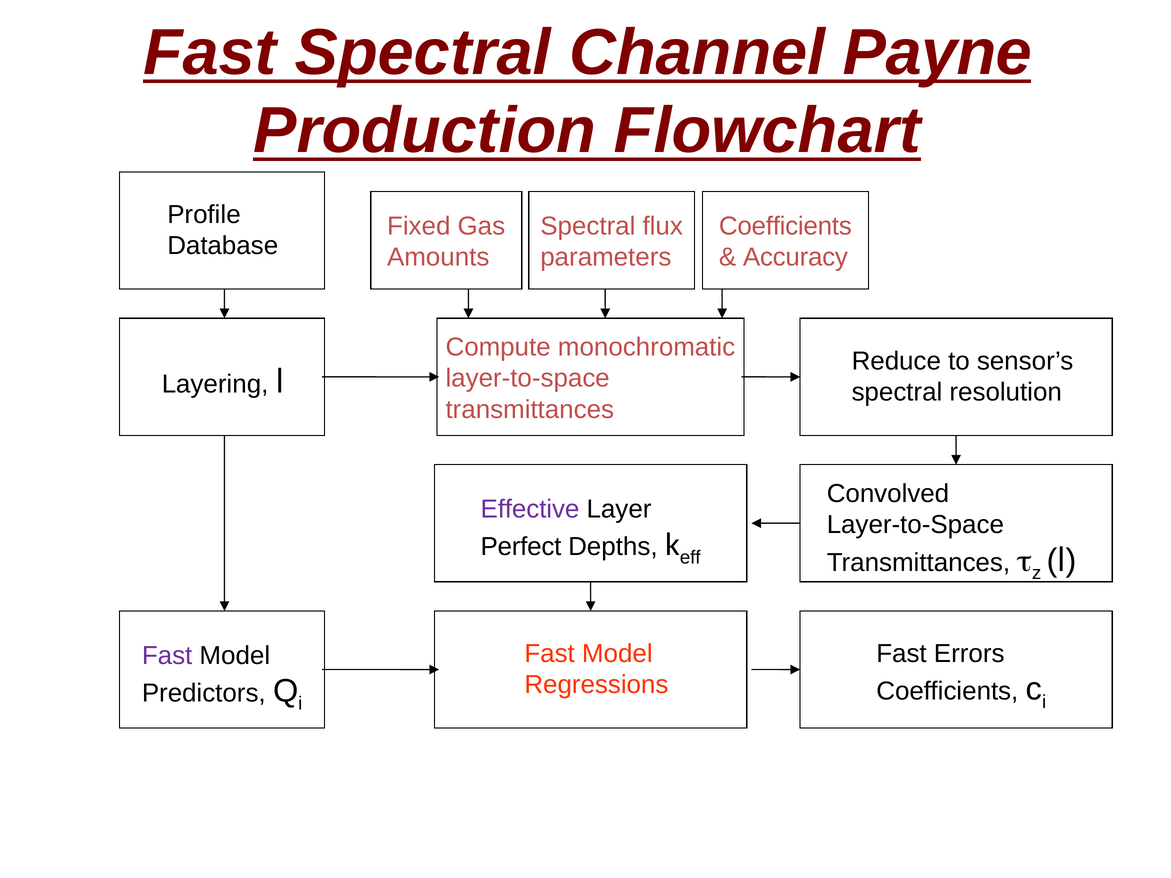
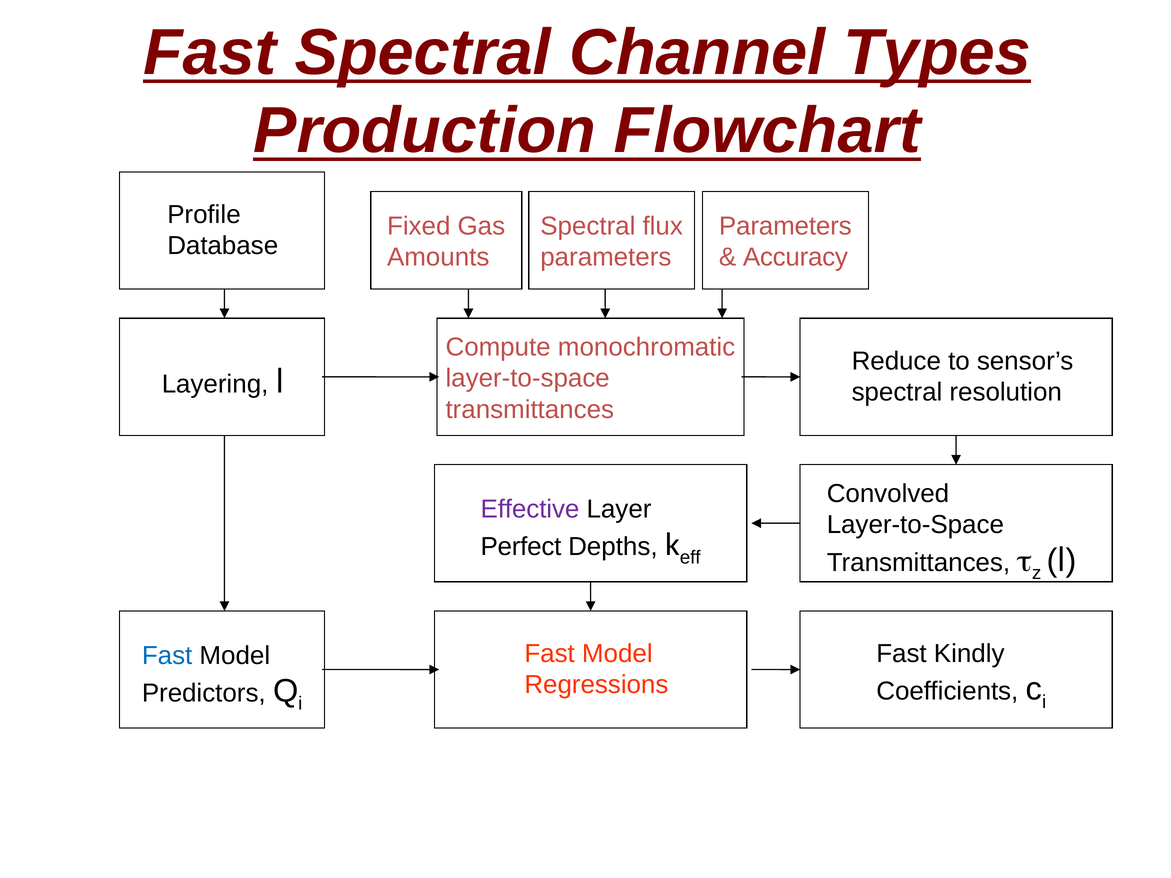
Payne: Payne -> Types
Coefficients at (785, 226): Coefficients -> Parameters
Errors: Errors -> Kindly
Fast at (167, 656) colour: purple -> blue
